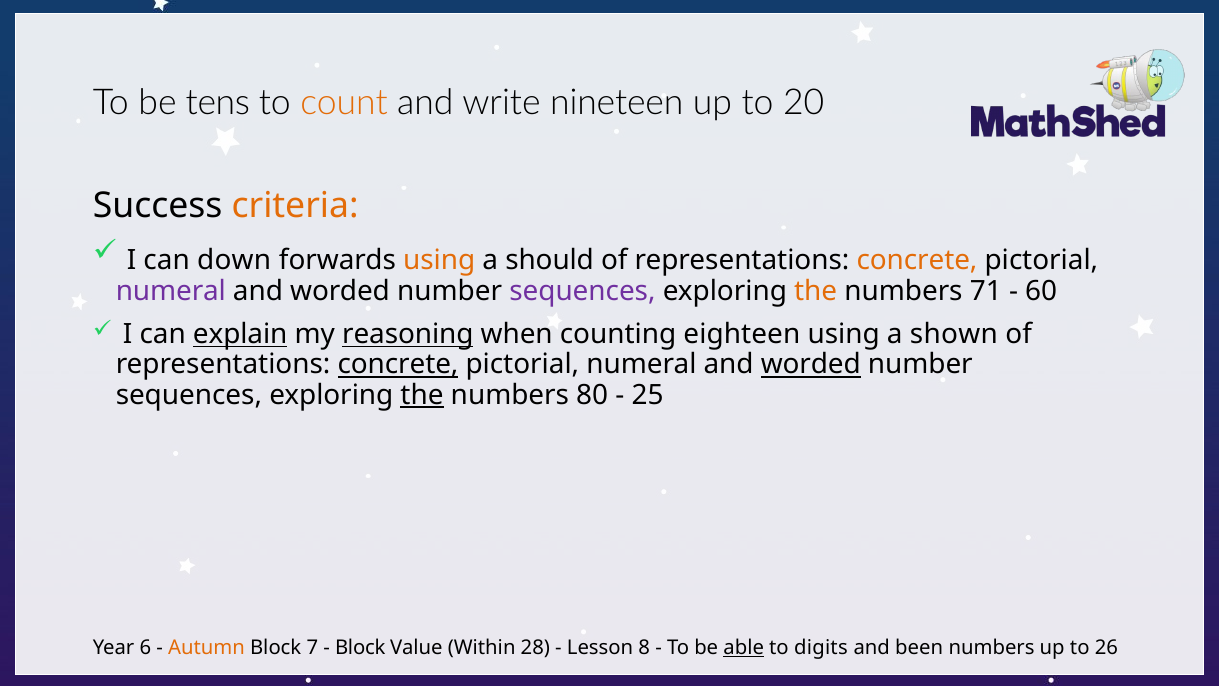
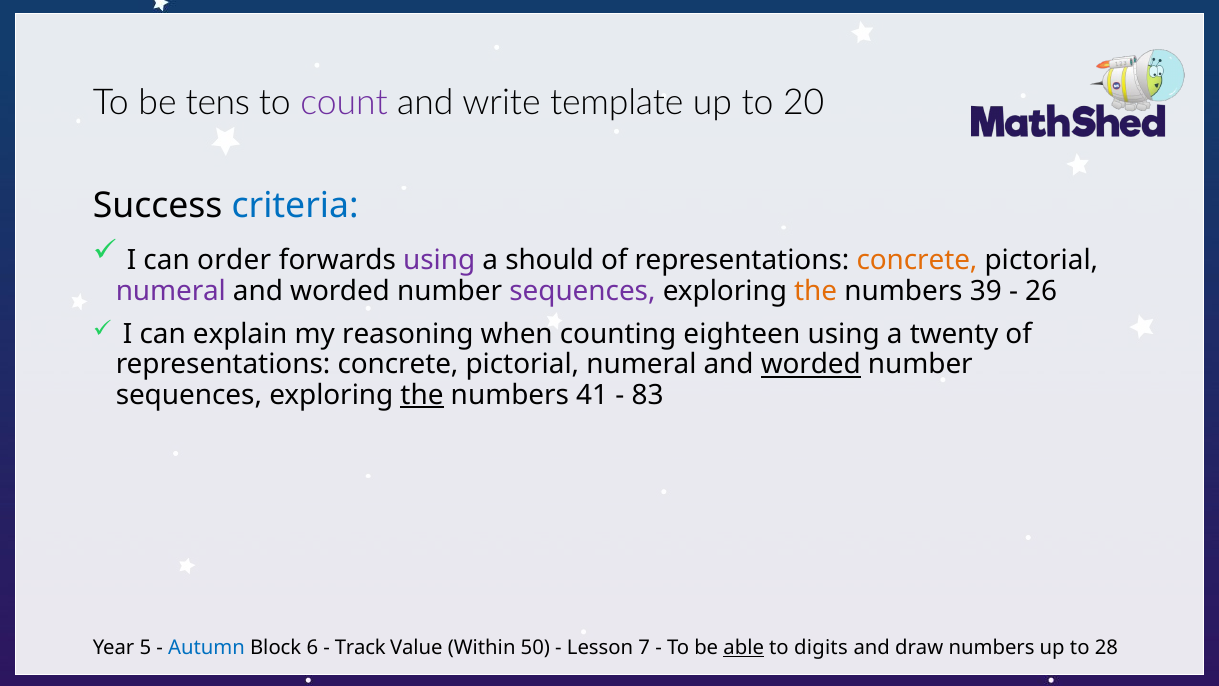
count colour: orange -> purple
nineteen: nineteen -> template
criteria colour: orange -> blue
down: down -> order
using at (439, 260) colour: orange -> purple
71: 71 -> 39
60: 60 -> 26
explain underline: present -> none
reasoning underline: present -> none
shown: shown -> twenty
concrete at (398, 365) underline: present -> none
80: 80 -> 41
25: 25 -> 83
6: 6 -> 5
Autumn colour: orange -> blue
7: 7 -> 6
Block at (360, 648): Block -> Track
28: 28 -> 50
8: 8 -> 7
been: been -> draw
26: 26 -> 28
